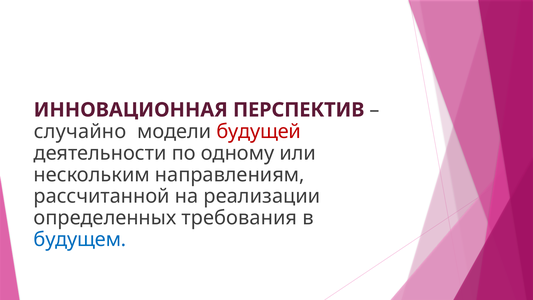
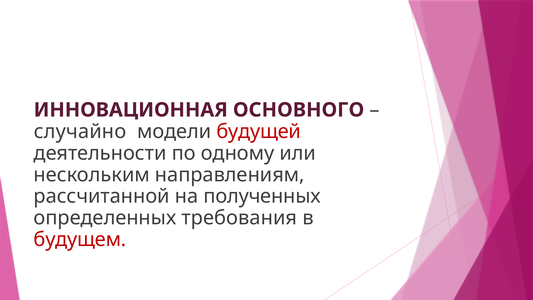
ПЕРСПЕКТИВ: ПЕРСПЕКТИВ -> ОСНОВНОГО
реализации: реализации -> полученных
будущем colour: blue -> red
